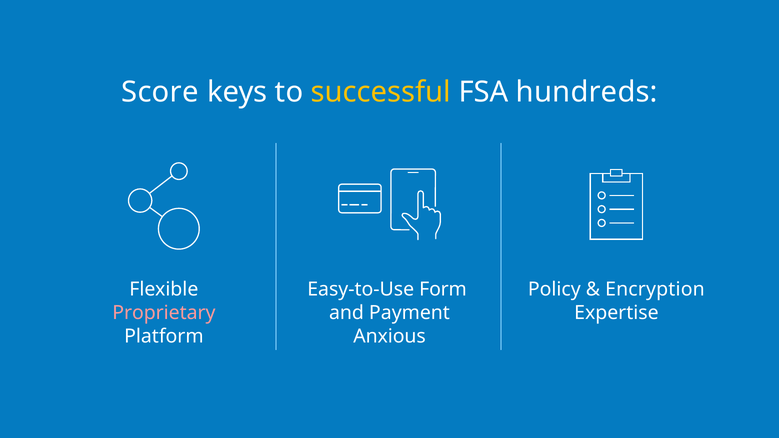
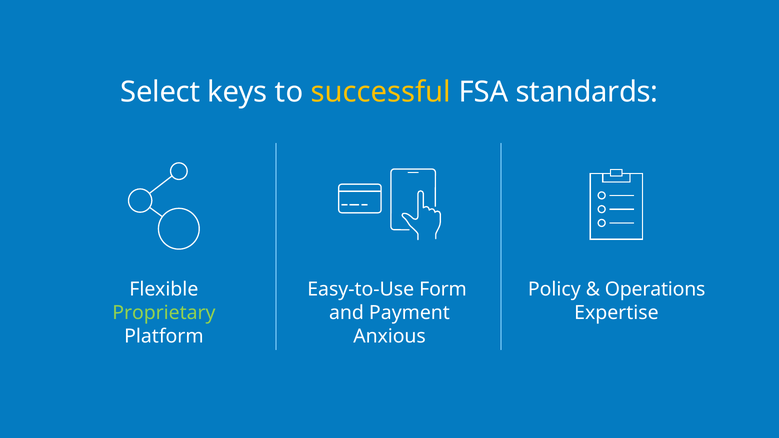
Score: Score -> Select
hundreds: hundreds -> standards
Encryption: Encryption -> Operations
Proprietary colour: pink -> light green
